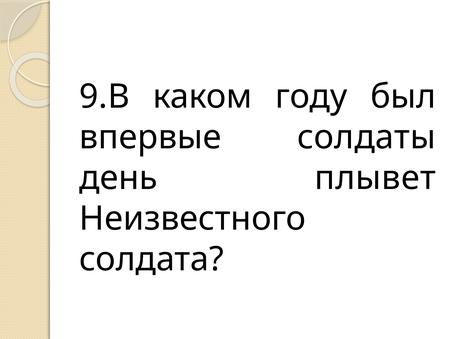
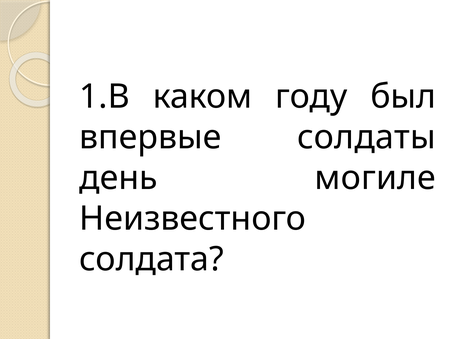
9.В: 9.В -> 1.В
плывет: плывет -> могиле
